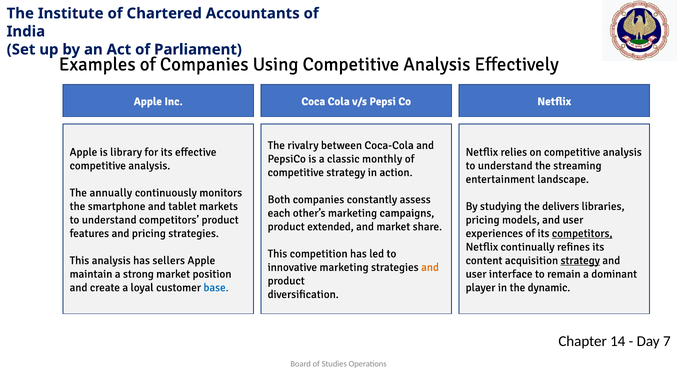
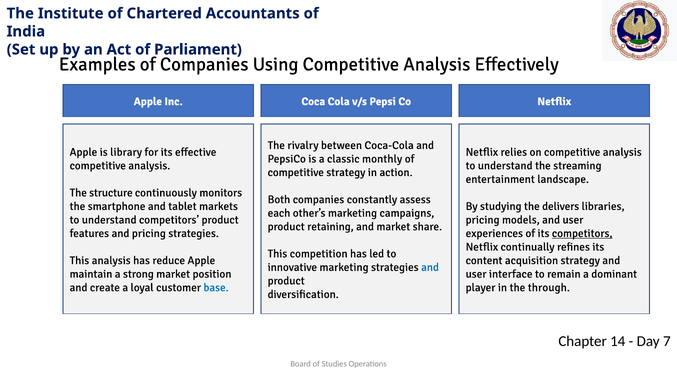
annually: annually -> structure
extended: extended -> retaining
sellers: sellers -> reduce
strategy at (580, 260) underline: present -> none
and at (430, 267) colour: orange -> blue
dynamic: dynamic -> through
